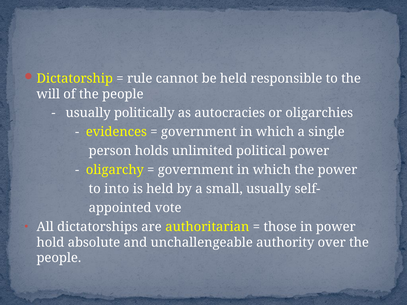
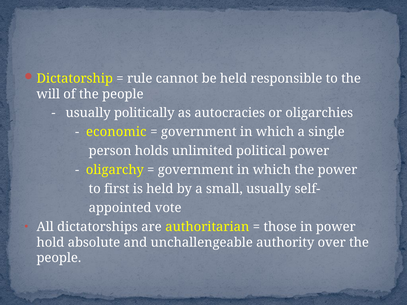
evidences: evidences -> economic
into: into -> first
